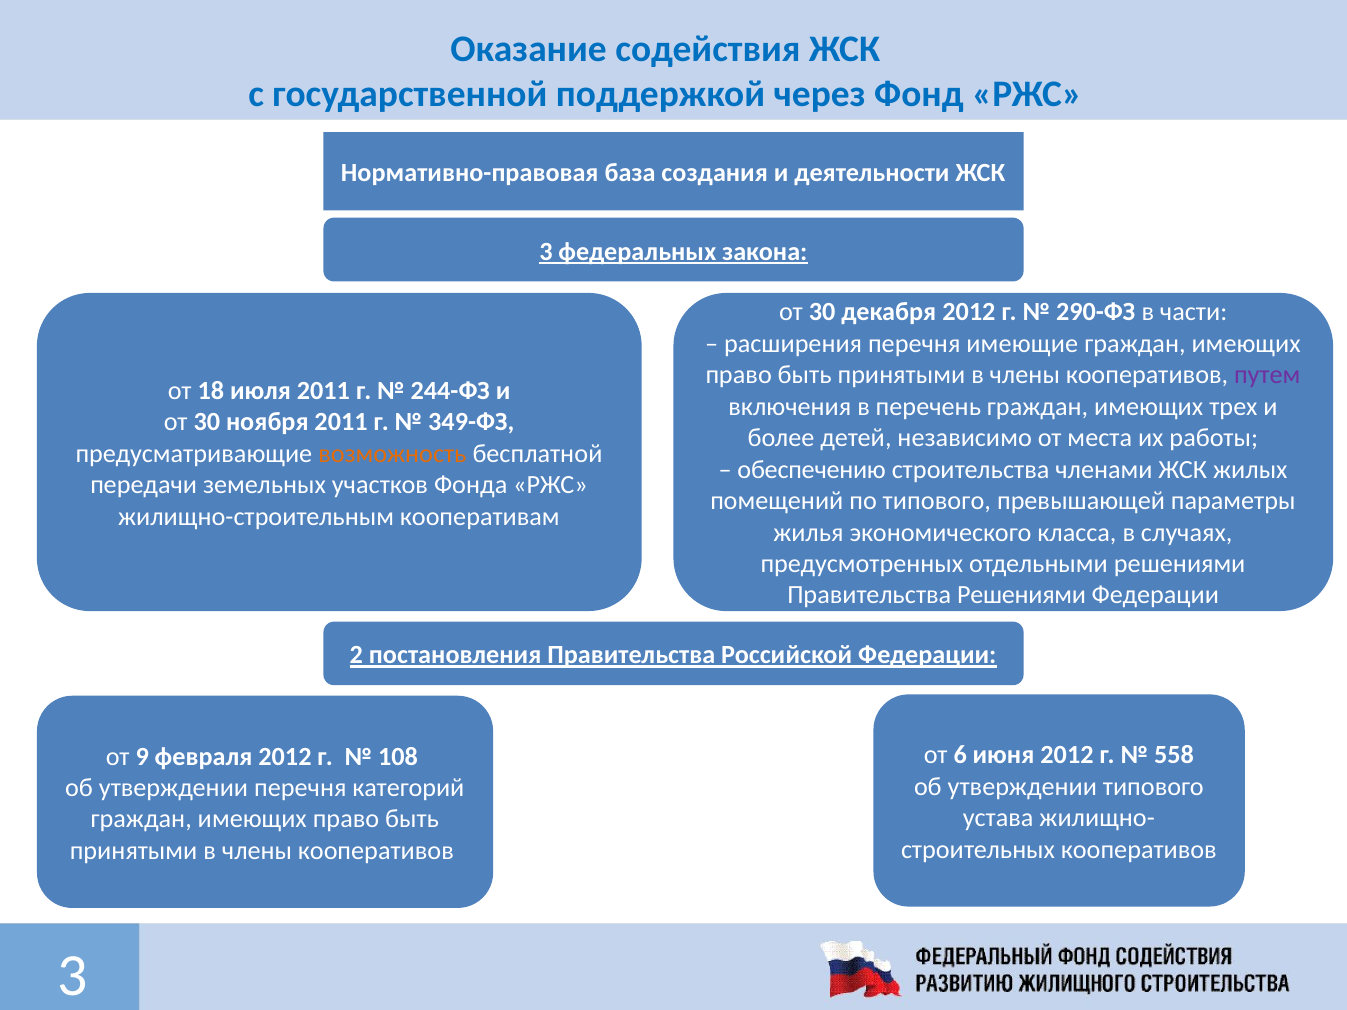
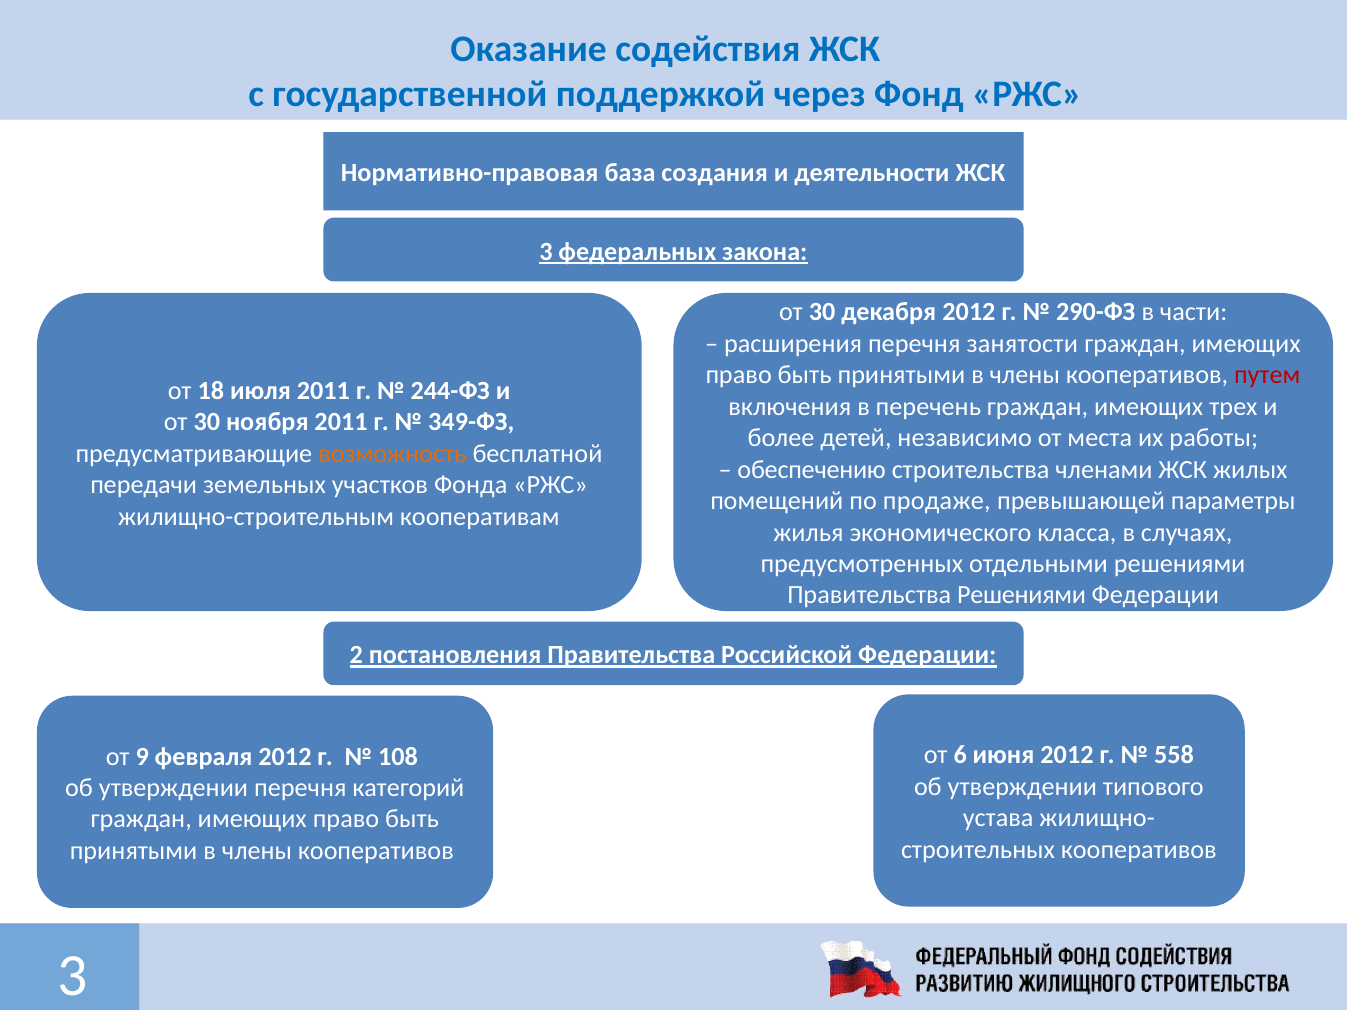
имеющие: имеющие -> занятости
путем colour: purple -> red
по типового: типового -> продаже
